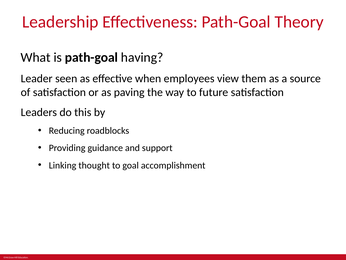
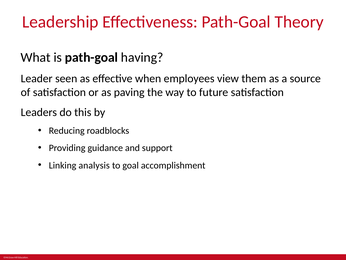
thought: thought -> analysis
